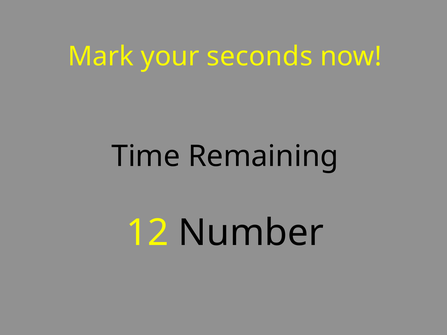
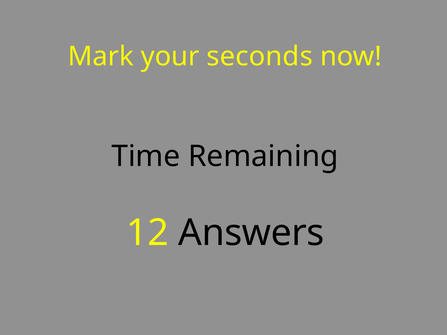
Number: Number -> Answers
